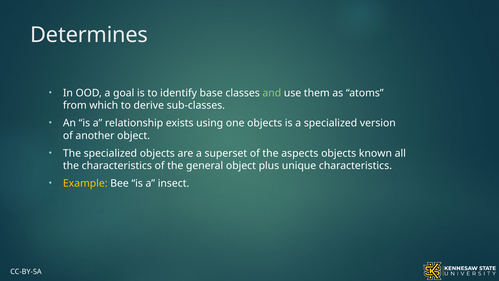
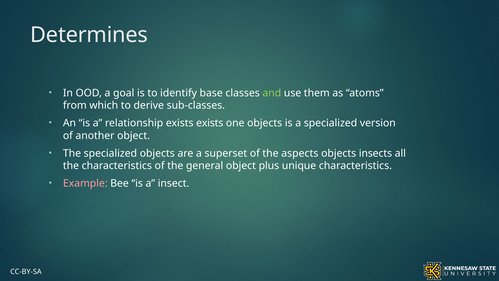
exists using: using -> exists
known: known -> insects
Example colour: yellow -> pink
